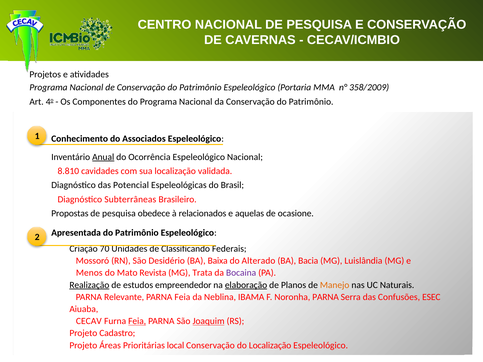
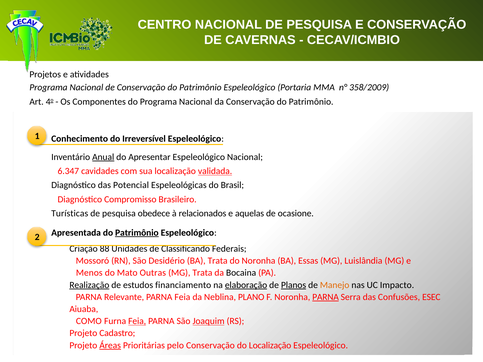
Associados: Associados -> Irreversível
Ocorrência: Ocorrência -> Apresentar
8.810: 8.810 -> 6.347
validada underline: none -> present
Subterrâneas: Subterrâneas -> Compromisso
Propostas: Propostas -> Turísticas
Patrimônio at (137, 233) underline: none -> present
70: 70 -> 88
BA Baixa: Baixa -> Trata
do Alterado: Alterado -> Noronha
Bacia: Bacia -> Essas
Revista: Revista -> Outras
Bocaina colour: purple -> black
empreendedor: empreendedor -> financiamento
Planos underline: none -> present
Naturais: Naturais -> Impacto
IBAMA: IBAMA -> PLANO
PARNA at (326, 297) underline: none -> present
CECAV: CECAV -> COMO
Áreas underline: none -> present
local: local -> pelo
